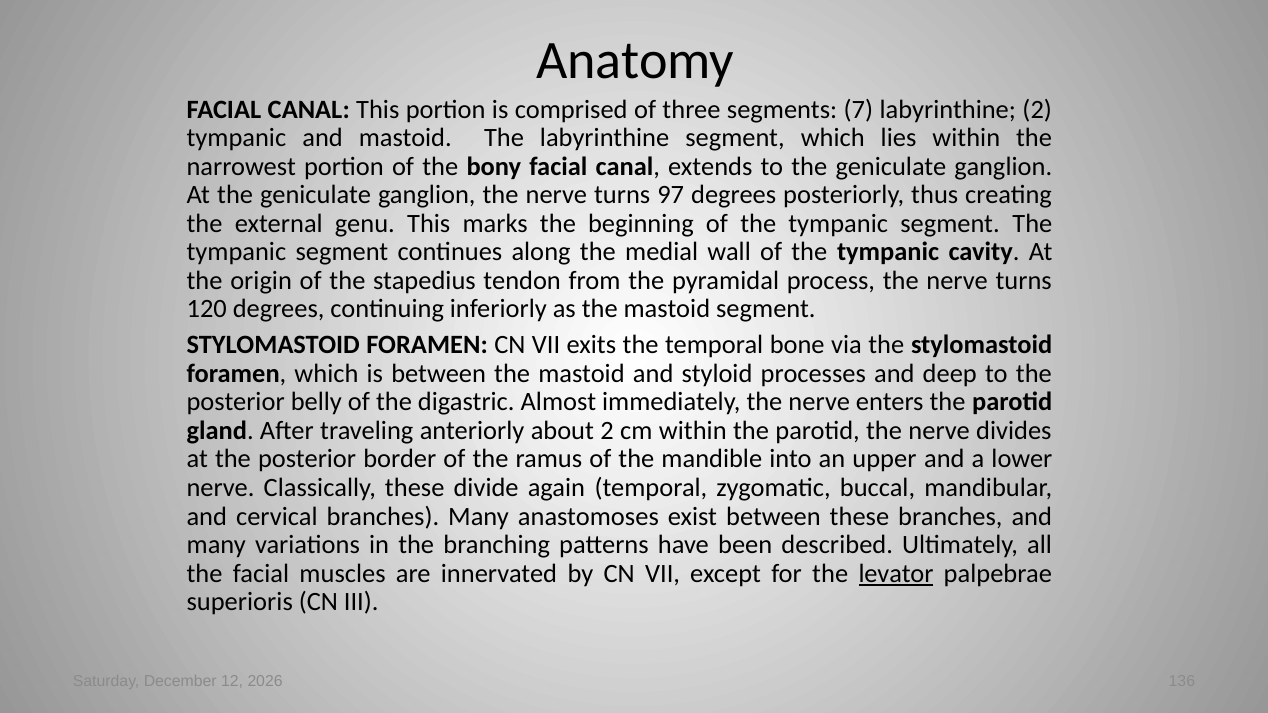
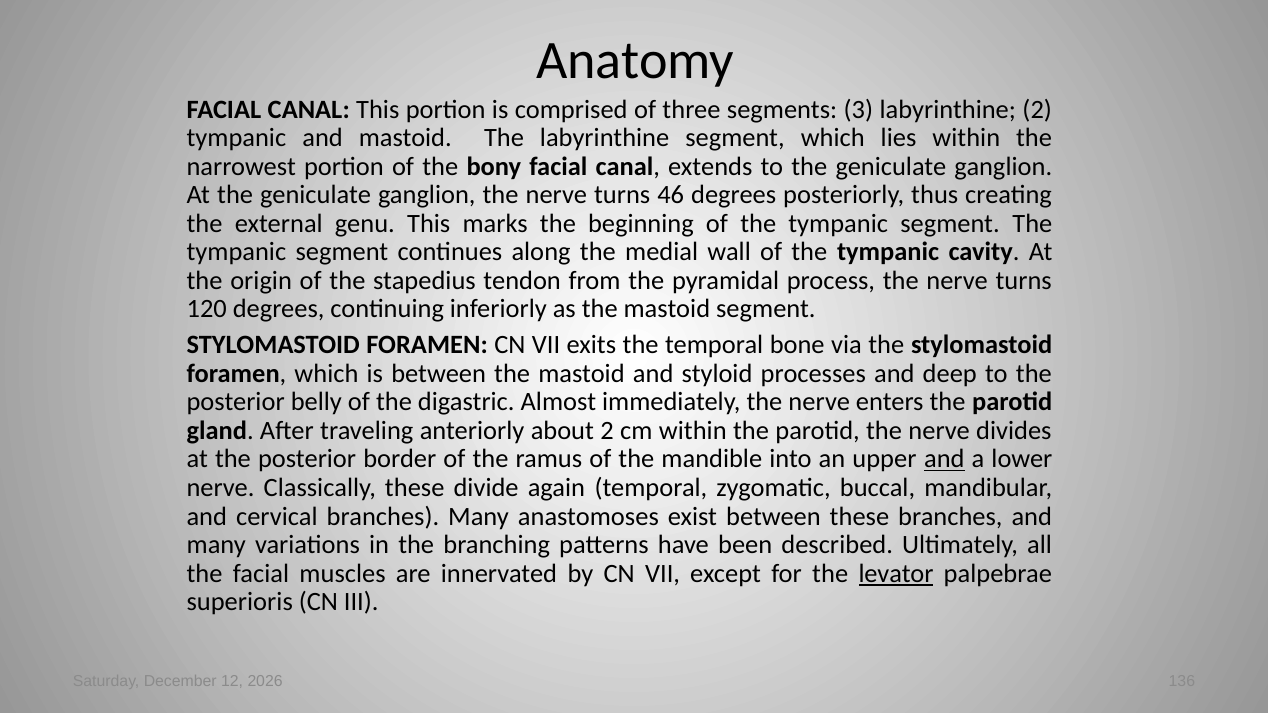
7: 7 -> 3
97: 97 -> 46
and at (944, 459) underline: none -> present
